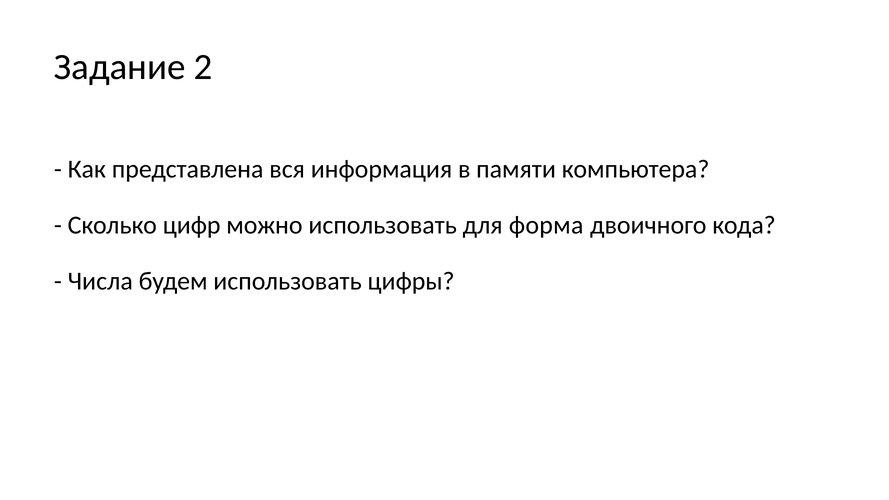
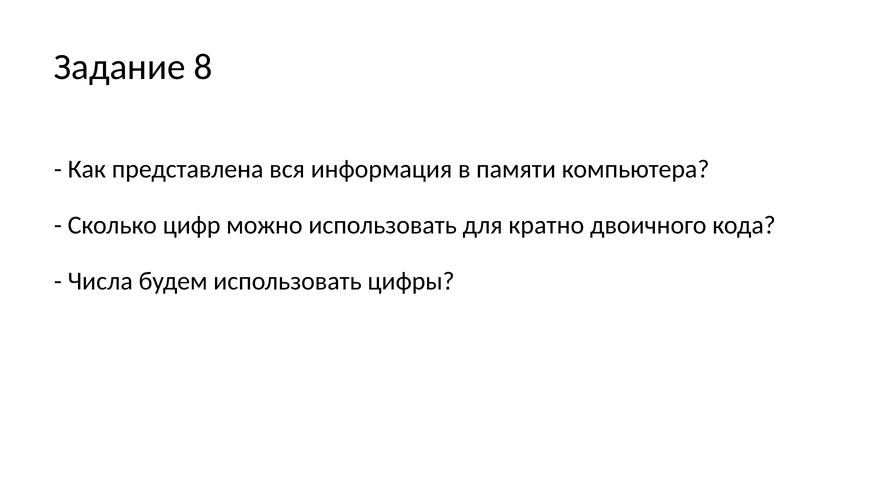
2: 2 -> 8
форма: форма -> кратно
